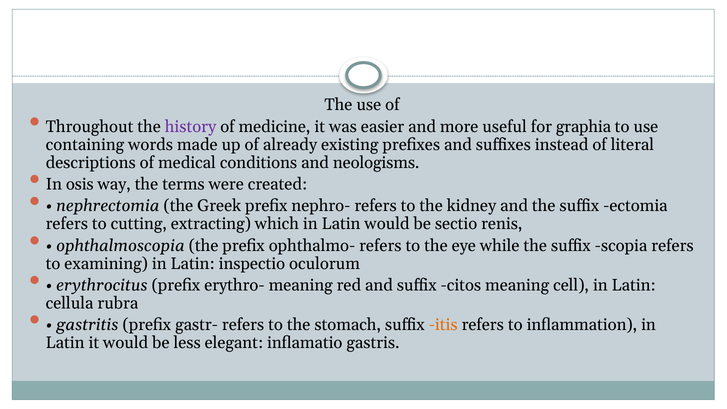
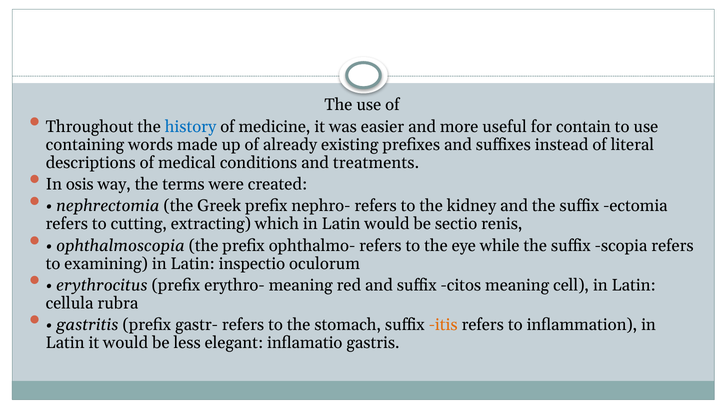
history colour: purple -> blue
graphia: graphia -> contain
neologisms: neologisms -> treatments
